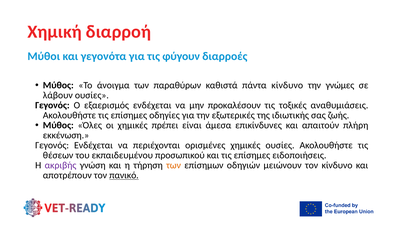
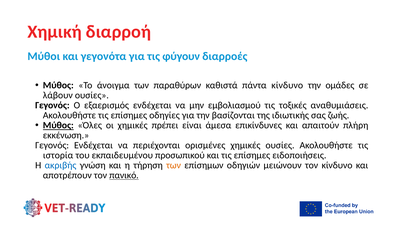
γνώμες: γνώμες -> ομάδες
προκαλέσουν: προκαλέσουν -> εμβολιασμού
εξωτερικές: εξωτερικές -> βασίζονται
Μύθος at (58, 125) underline: none -> present
θέσεων: θέσεων -> ιστορία
ακριβής colour: purple -> blue
